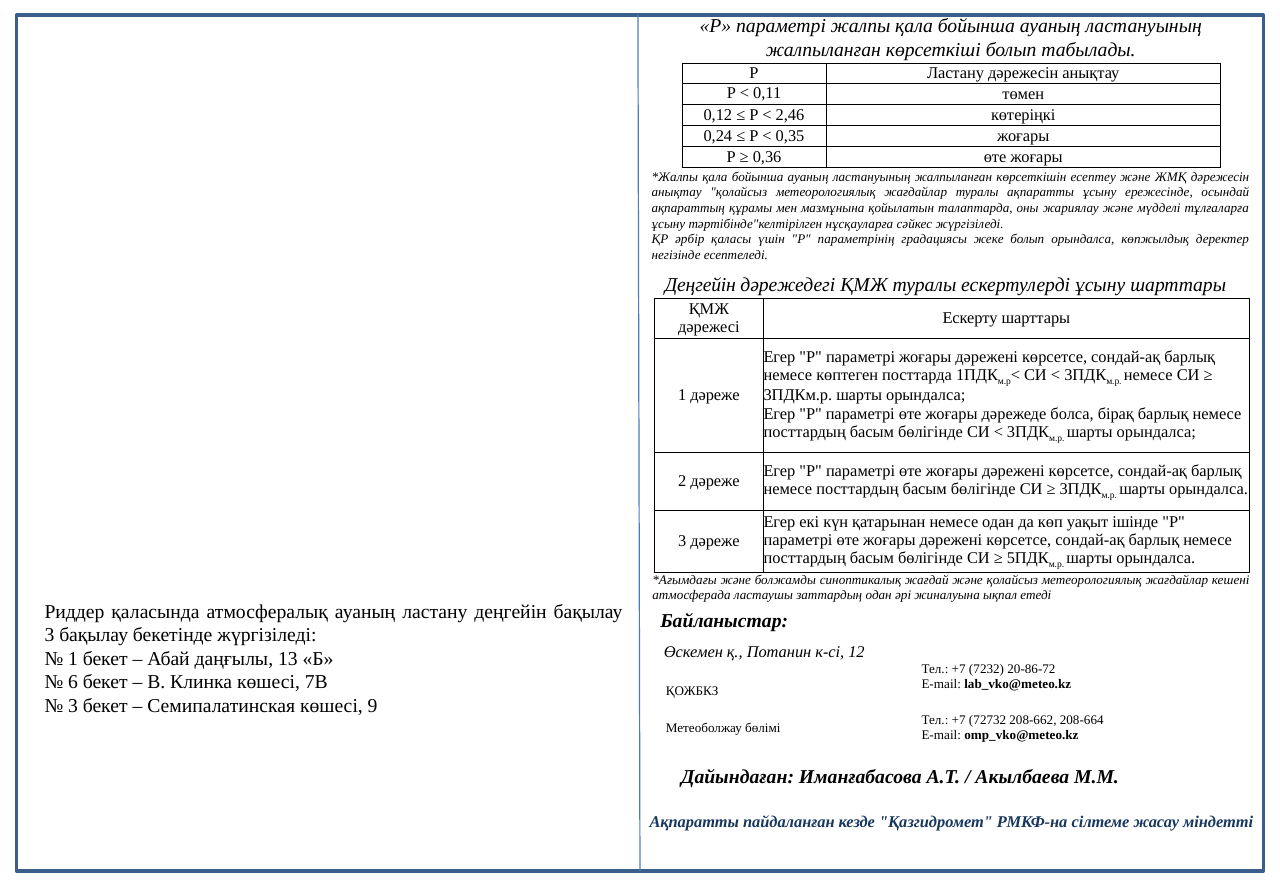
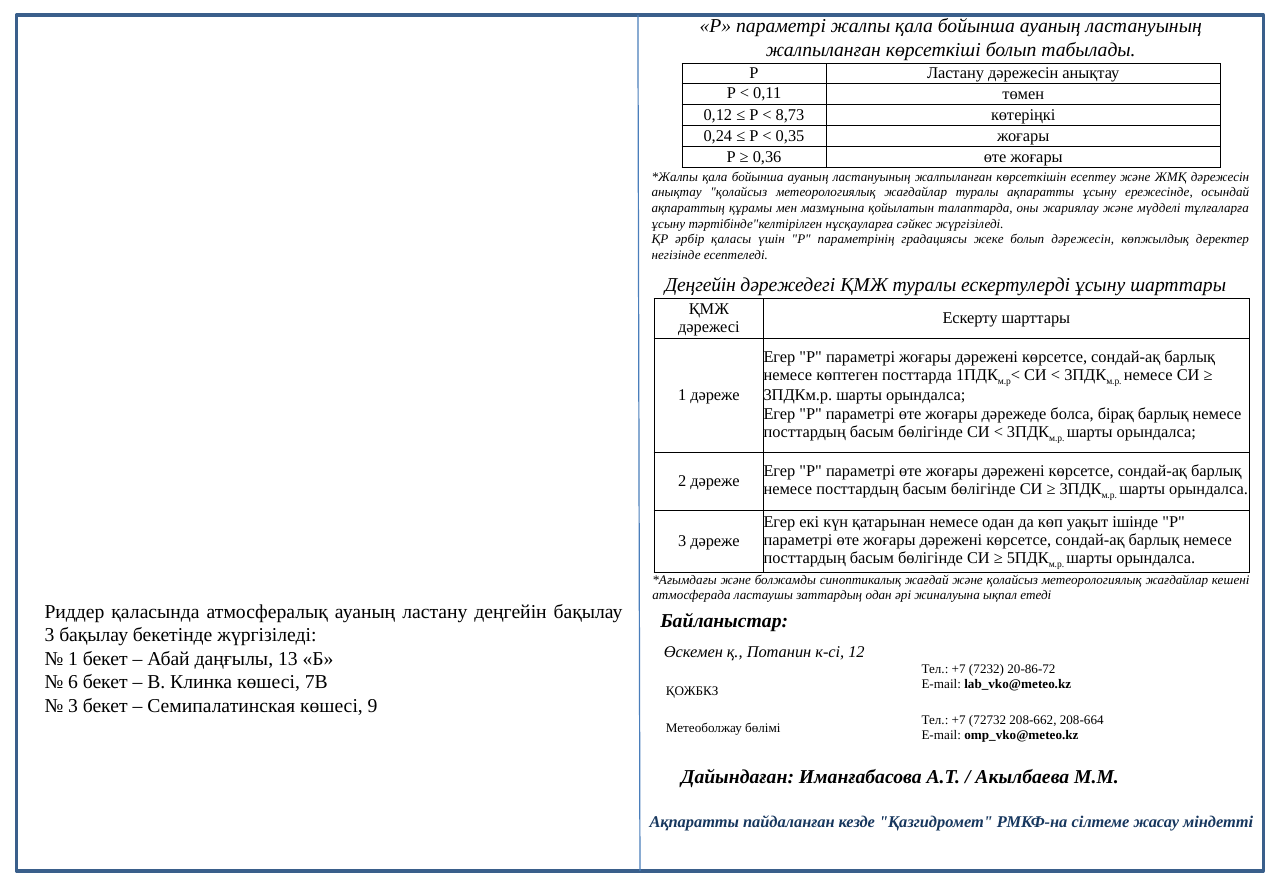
2,46: 2,46 -> 8,73
болып орындалса: орындалса -> дәрежесін
